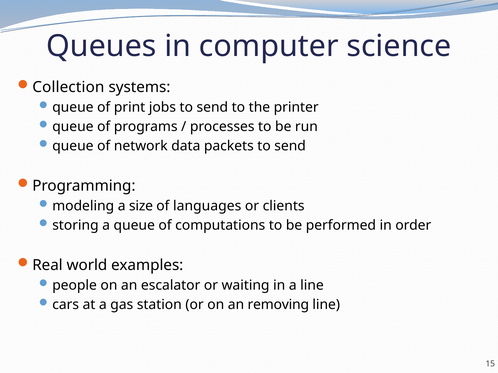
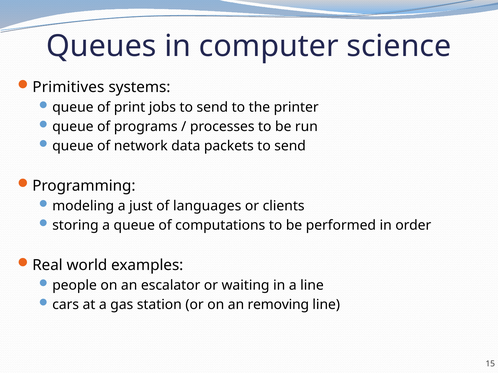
Collection: Collection -> Primitives
size: size -> just
